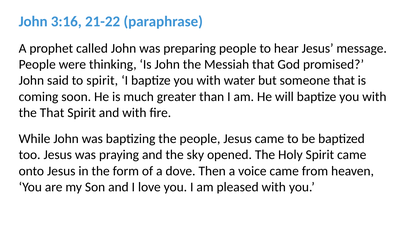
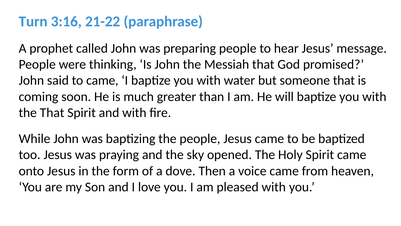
John at (33, 21): John -> Turn
to spirit: spirit -> came
